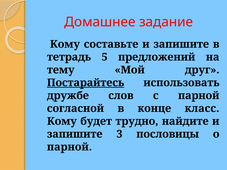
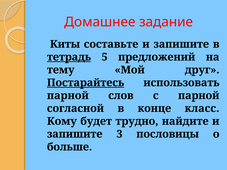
Кому at (65, 44): Кому -> Киты
тетрадь underline: none -> present
дружбе at (68, 96): дружбе -> парной
парной at (69, 147): парной -> больше
